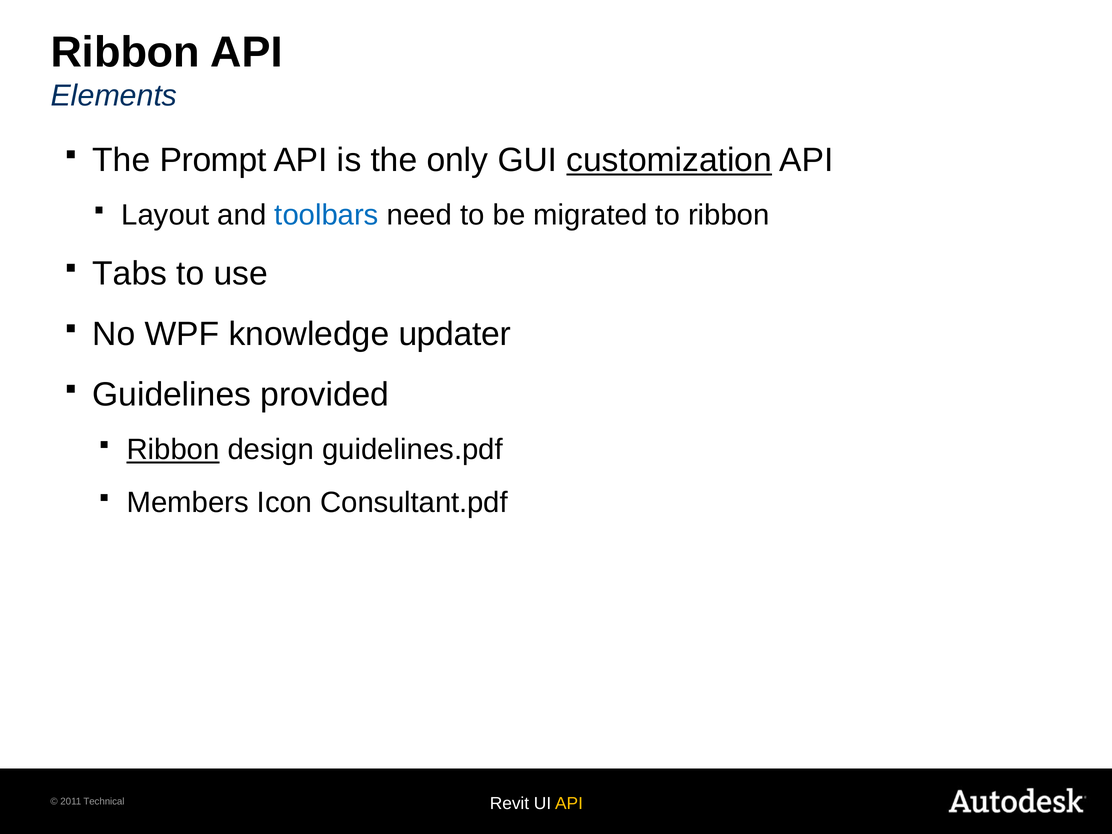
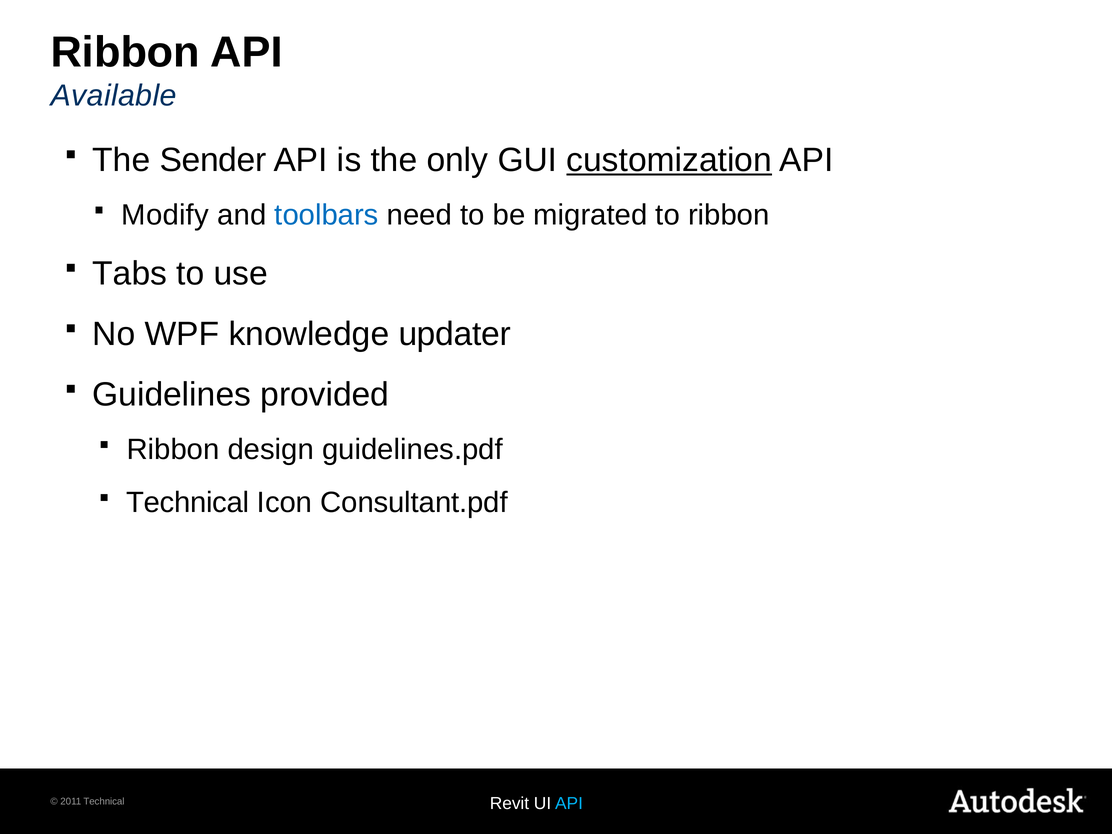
Elements: Elements -> Available
Prompt: Prompt -> Sender
Layout: Layout -> Modify
Ribbon at (173, 450) underline: present -> none
Members at (188, 503): Members -> Technical
API at (569, 804) colour: yellow -> light blue
